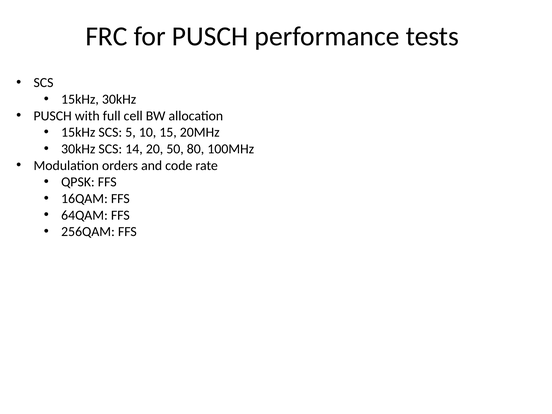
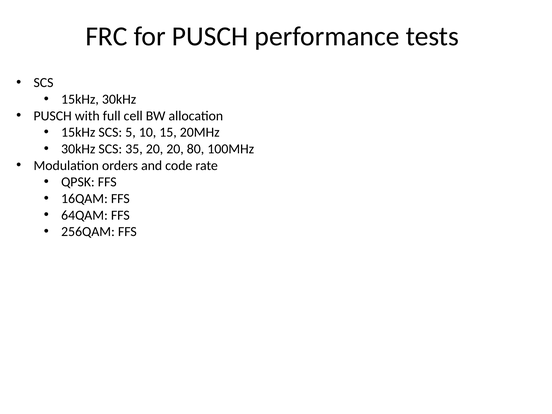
14: 14 -> 35
20 50: 50 -> 20
